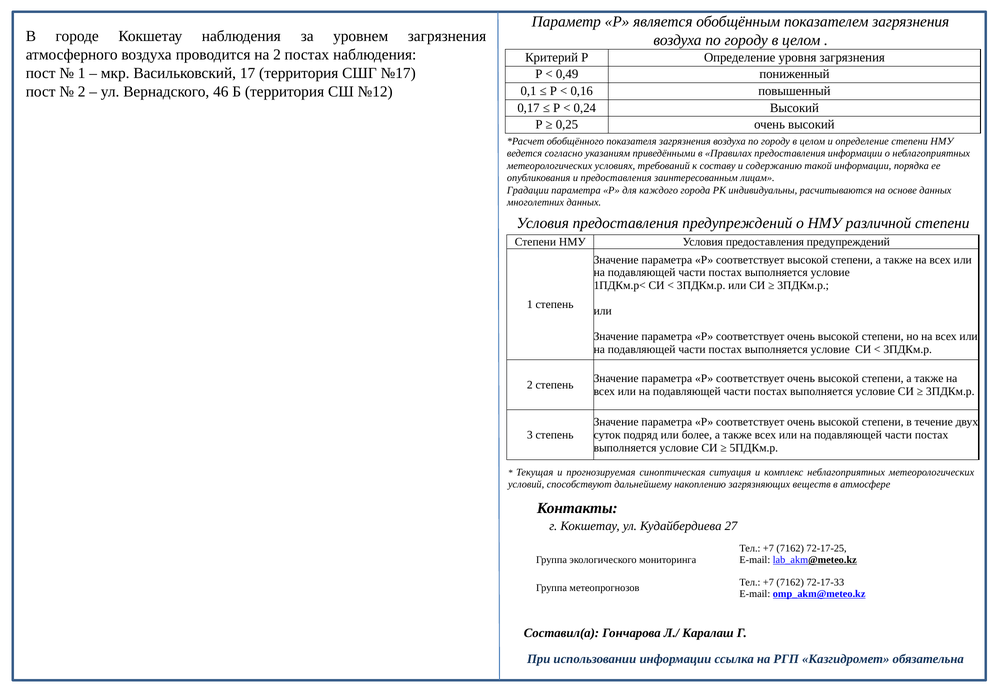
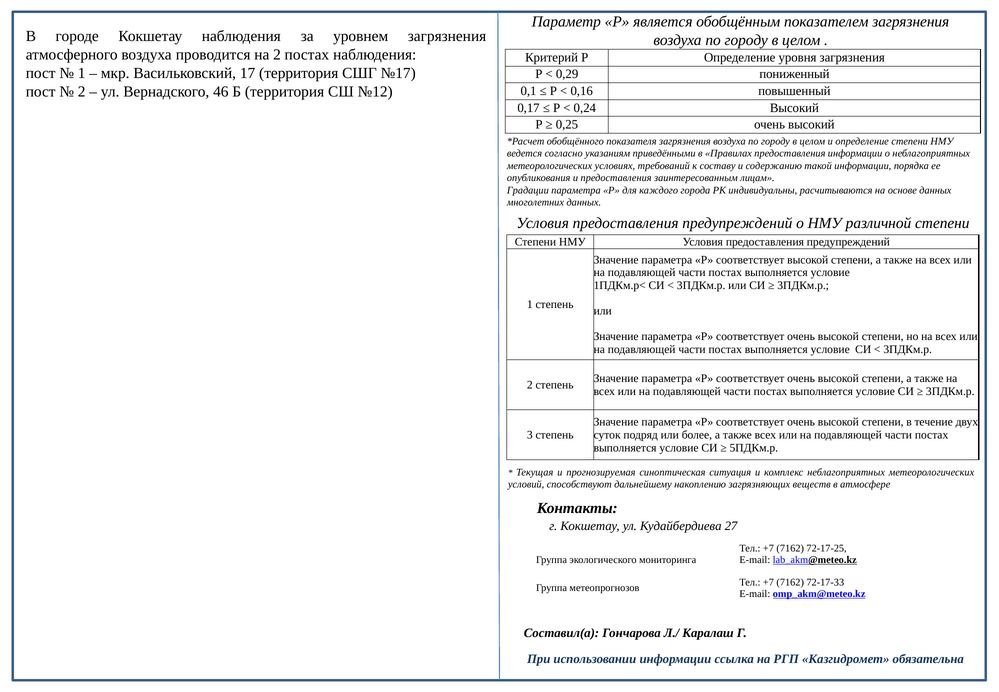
0,49: 0,49 -> 0,29
